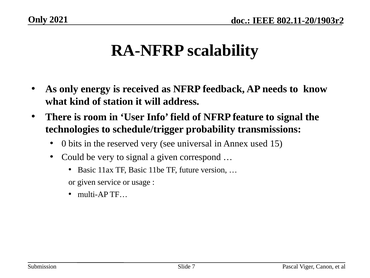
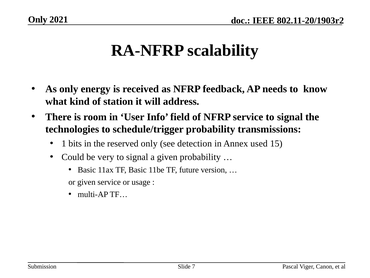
NFRP feature: feature -> service
0: 0 -> 1
reserved very: very -> only
universal: universal -> detection
given correspond: correspond -> probability
